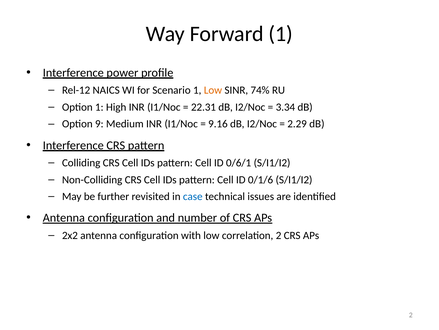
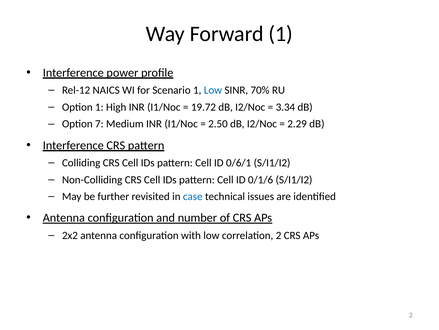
Low at (213, 90) colour: orange -> blue
74%: 74% -> 70%
22.31: 22.31 -> 19.72
9: 9 -> 7
9.16: 9.16 -> 2.50
